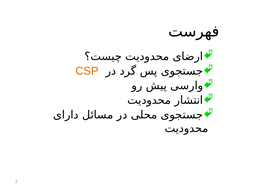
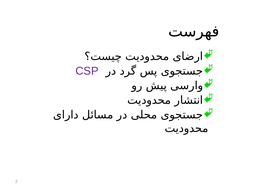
CSP colour: orange -> purple
